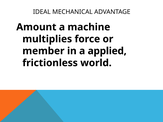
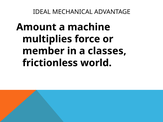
applied: applied -> classes
